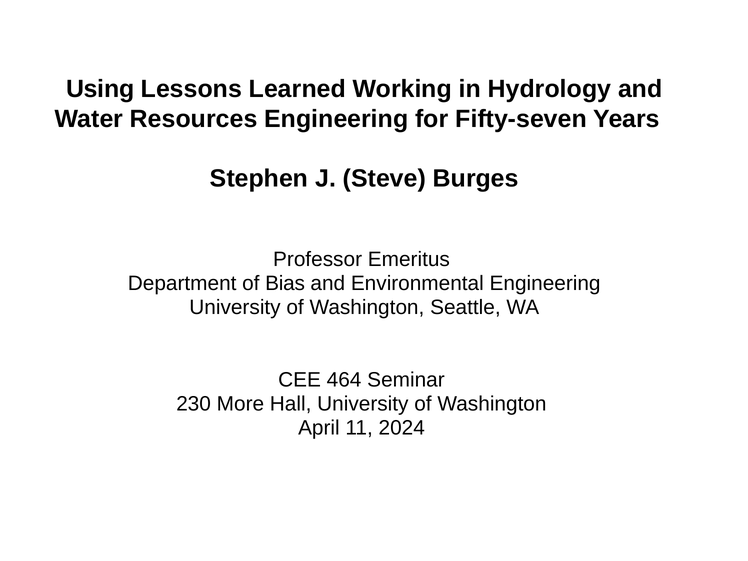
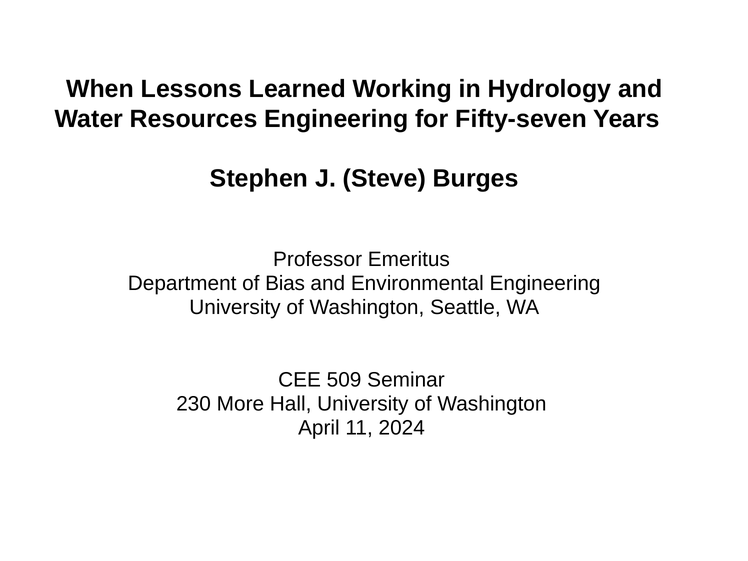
Using: Using -> When
464: 464 -> 509
